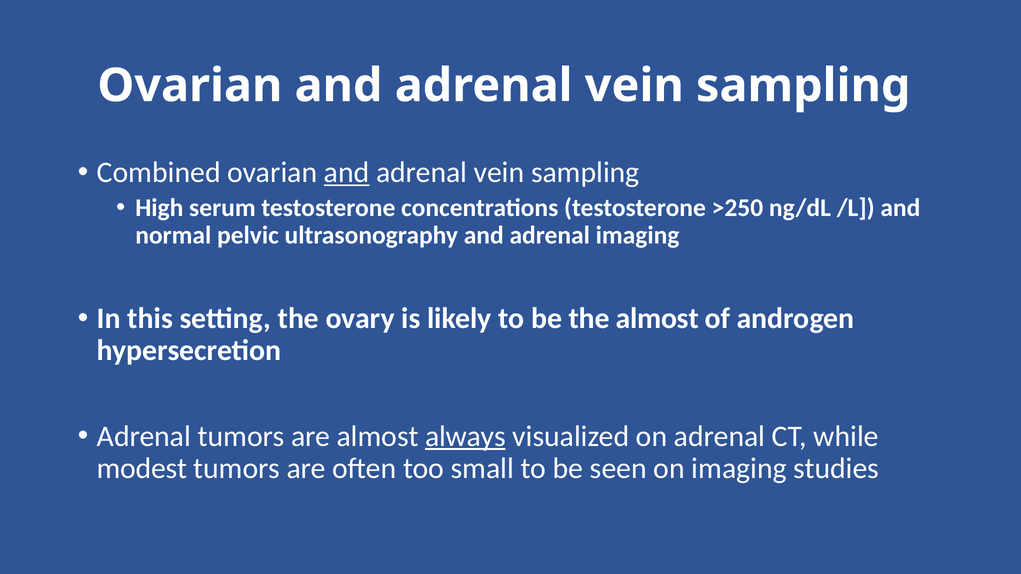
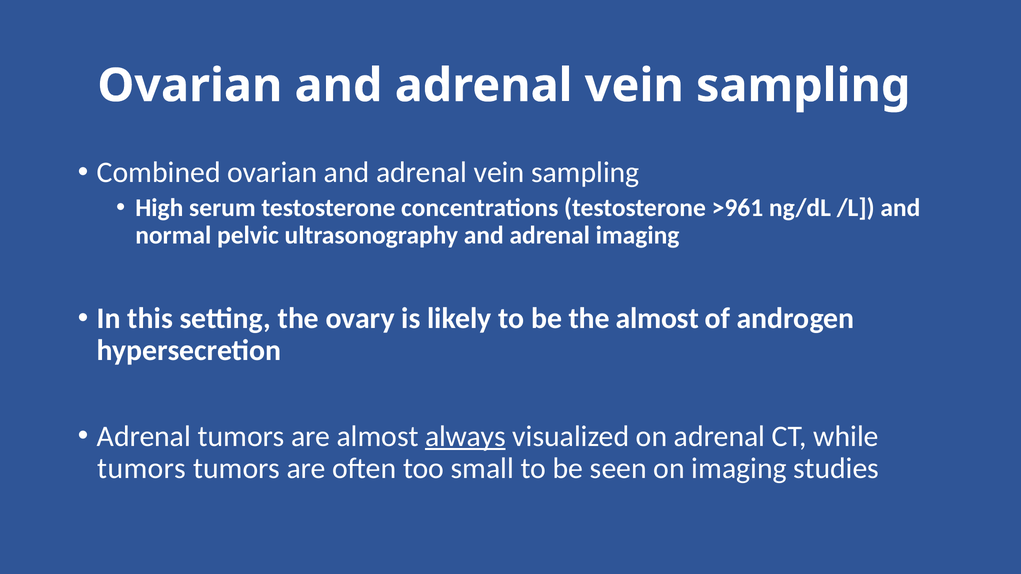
and at (347, 173) underline: present -> none
>250: >250 -> >961
modest at (142, 469): modest -> tumors
